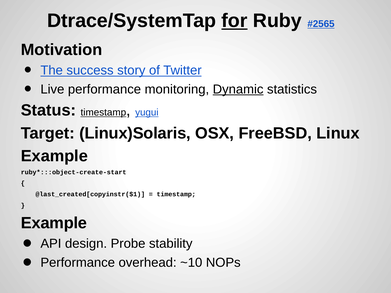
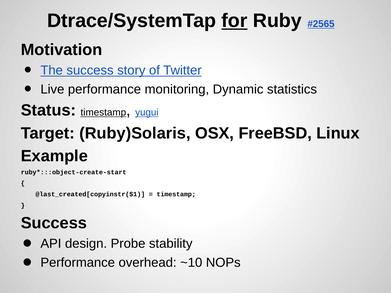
Dynamic underline: present -> none
Linux)Solaris: Linux)Solaris -> Ruby)Solaris
Example at (54, 223): Example -> Success
